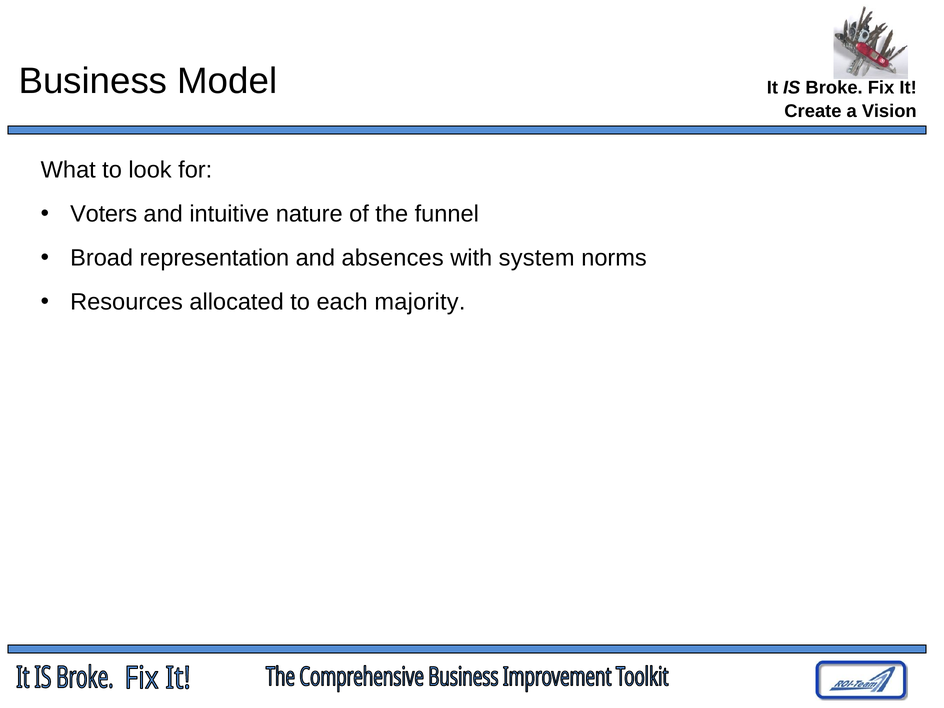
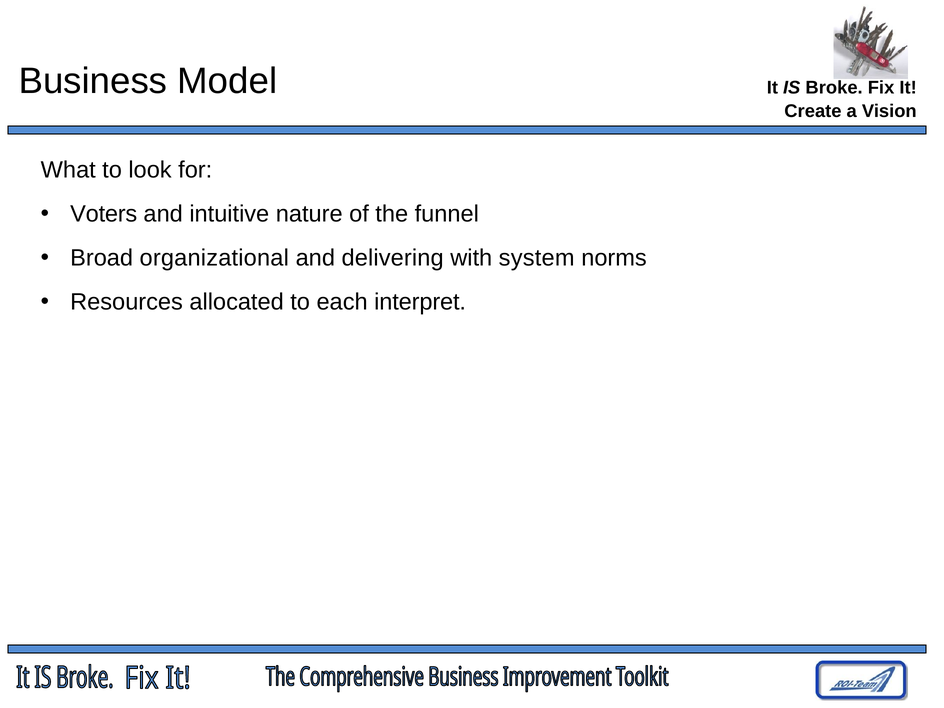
representation: representation -> organizational
absences: absences -> delivering
majority: majority -> interpret
